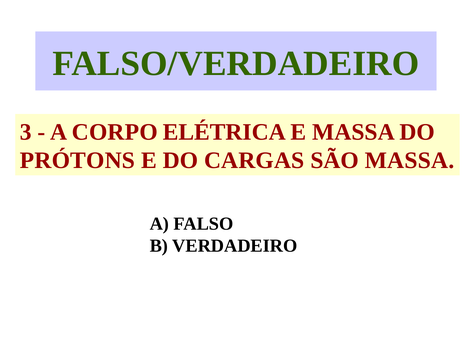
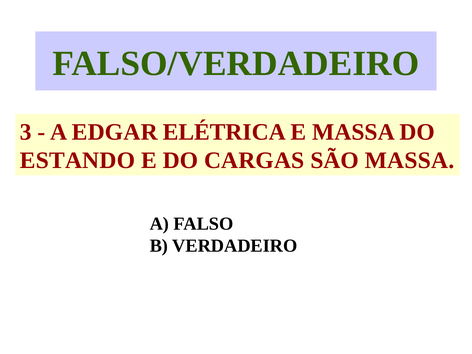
CORPO: CORPO -> EDGAR
PRÓTONS: PRÓTONS -> ESTANDO
